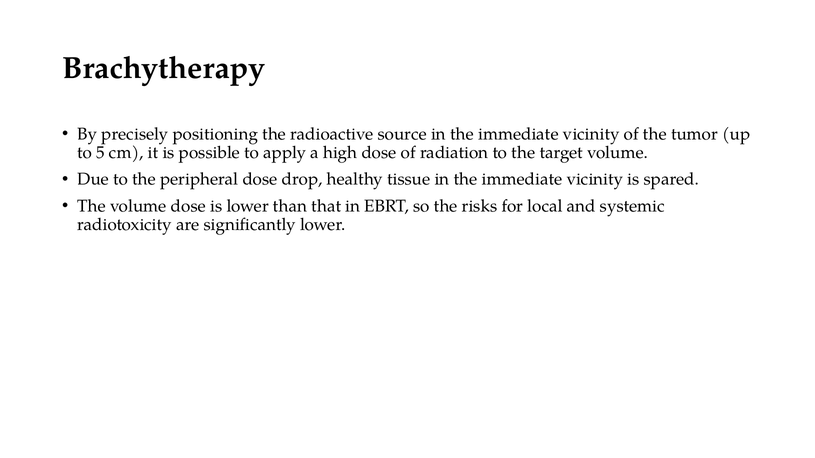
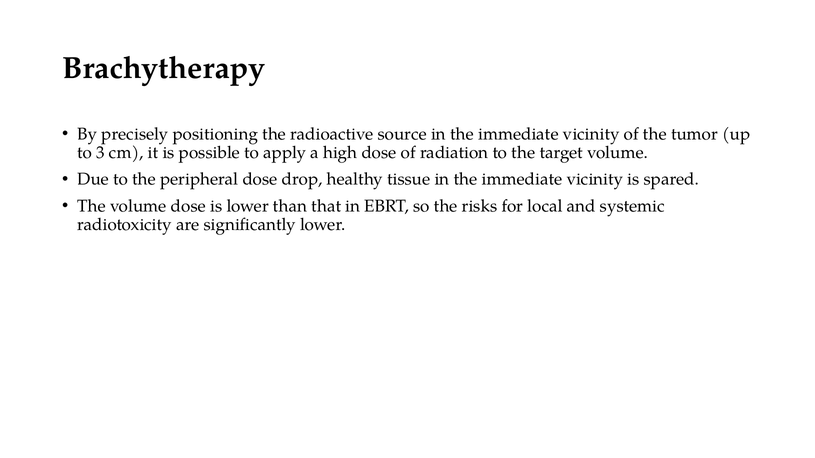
5: 5 -> 3
